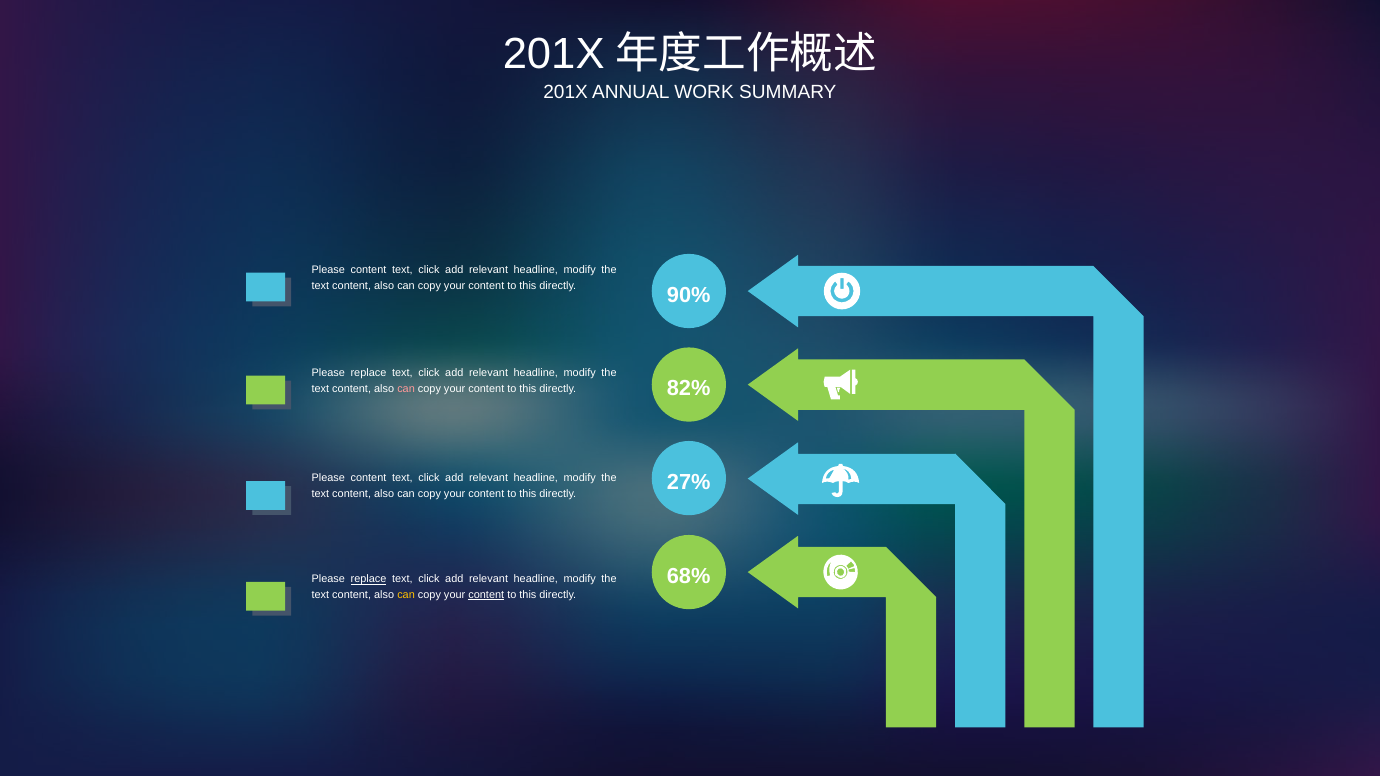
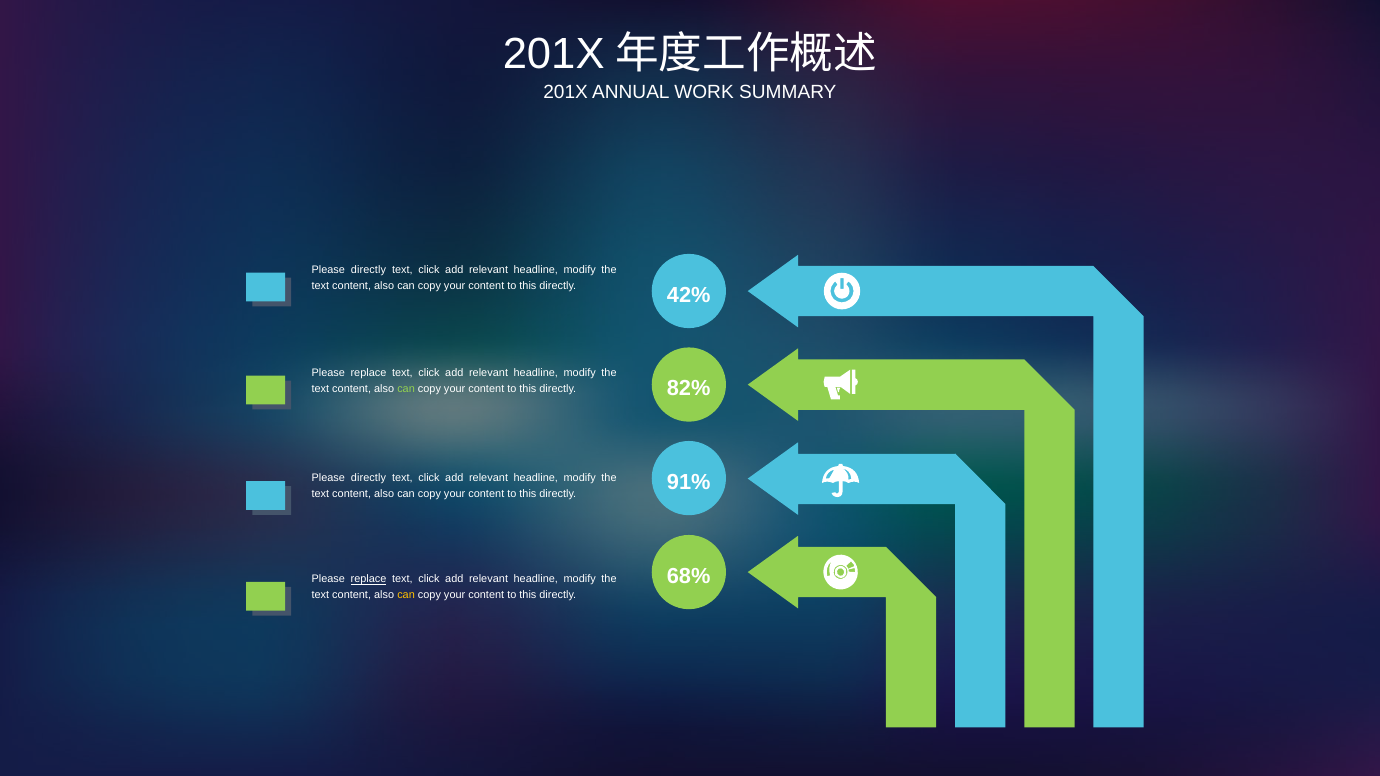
content at (369, 270): content -> directly
90%: 90% -> 42%
can at (406, 389) colour: pink -> light green
27%: 27% -> 91%
content at (369, 478): content -> directly
content at (486, 595) underline: present -> none
